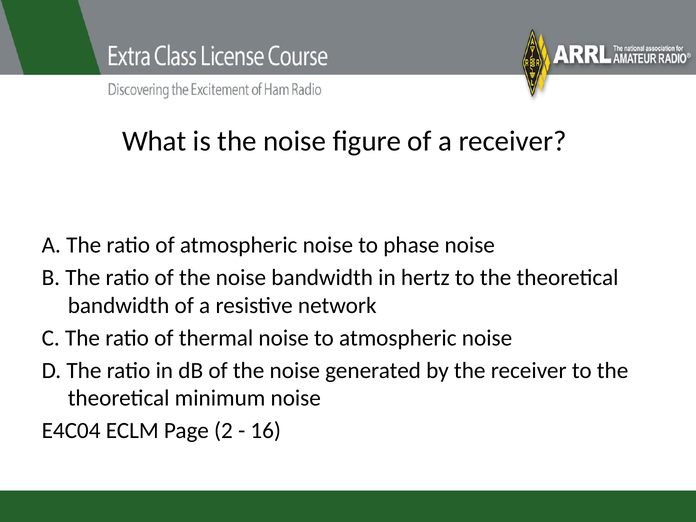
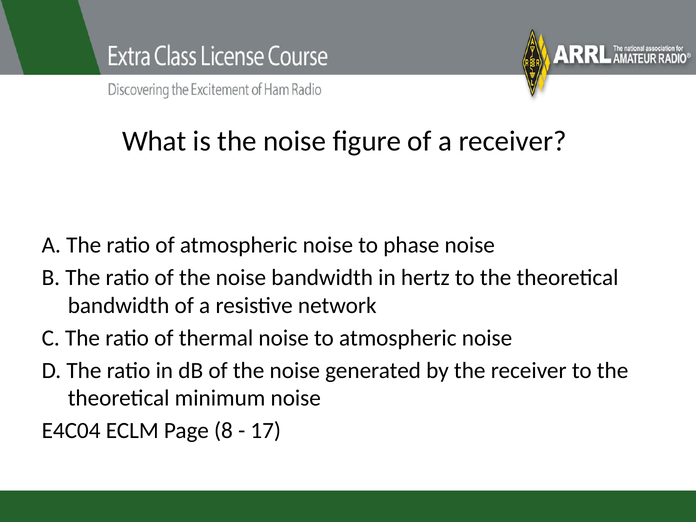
2: 2 -> 8
16: 16 -> 17
